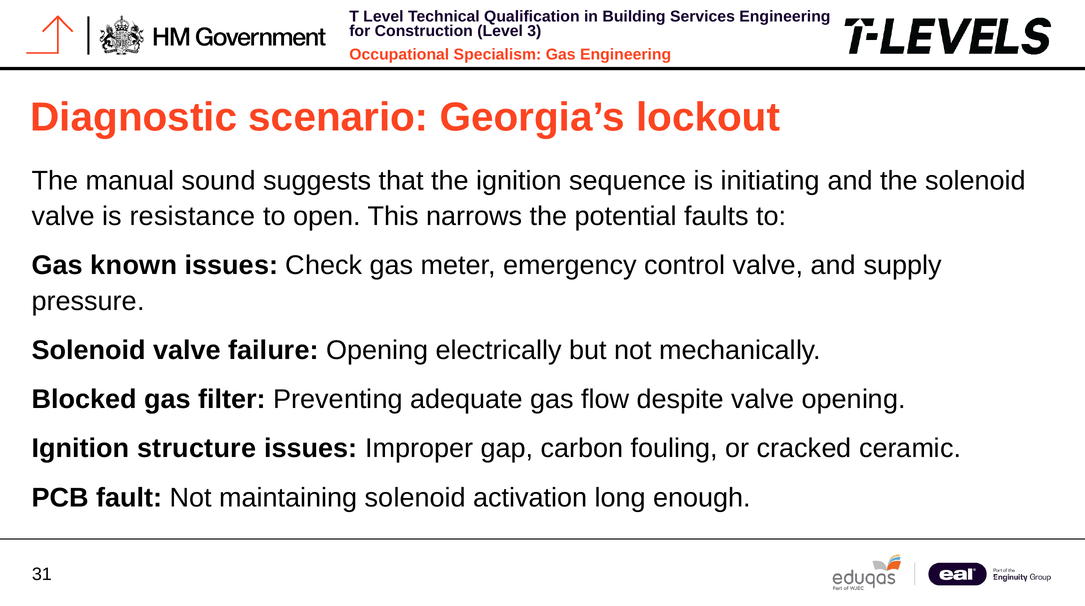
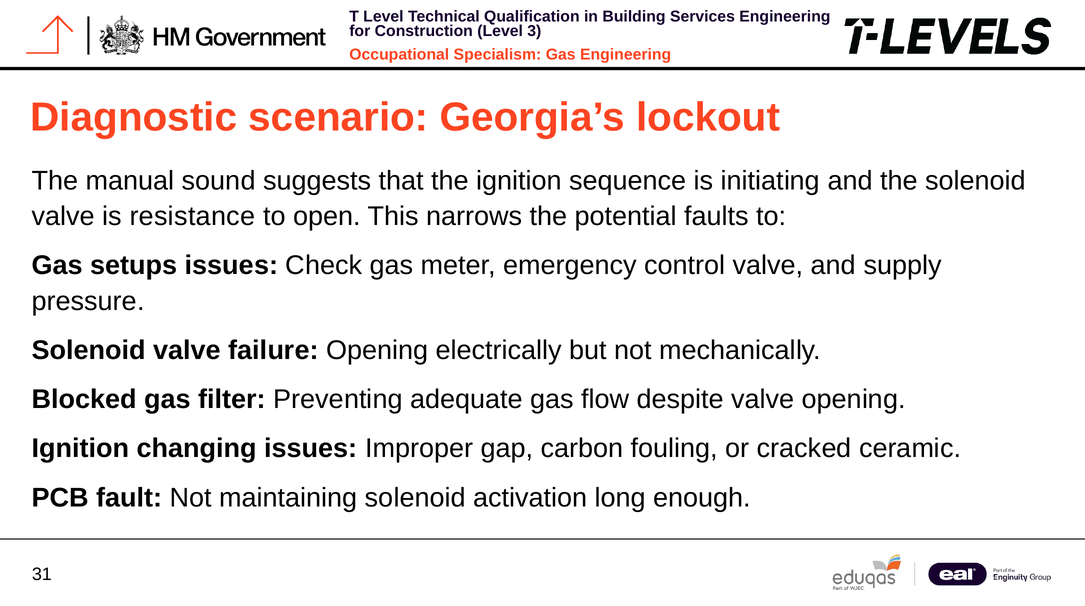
known: known -> setups
structure: structure -> changing
